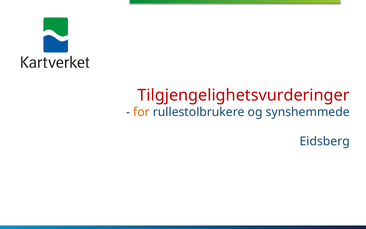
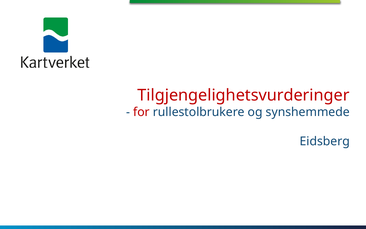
for colour: orange -> red
